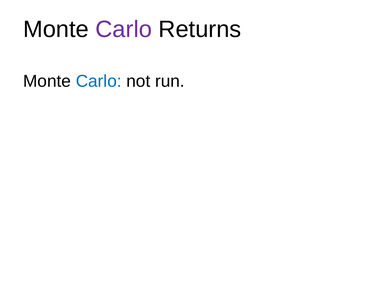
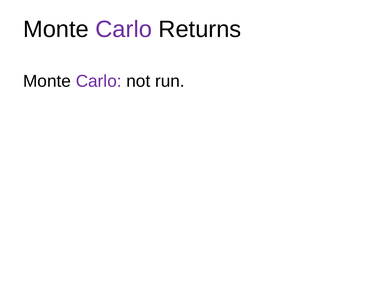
Carlo at (99, 81) colour: blue -> purple
